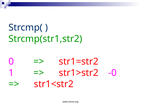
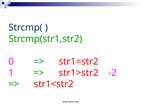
-0: -0 -> -2
